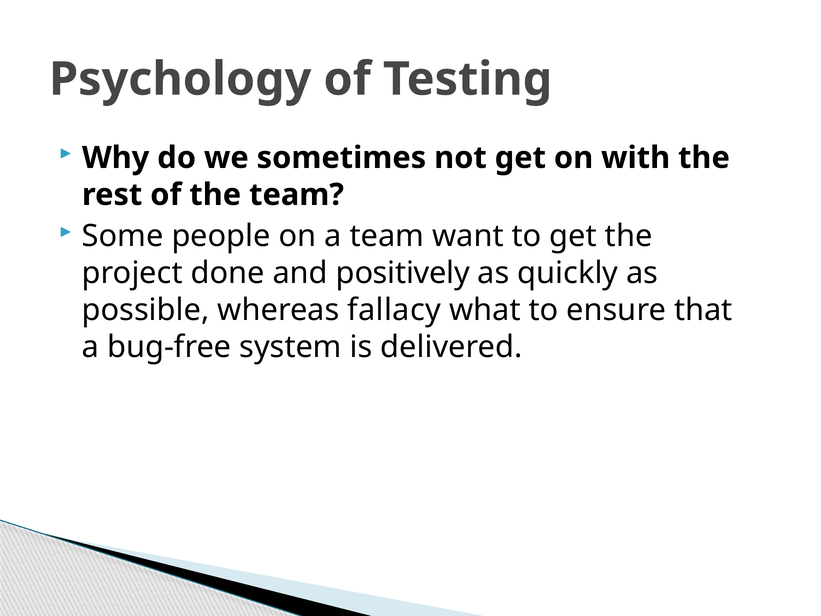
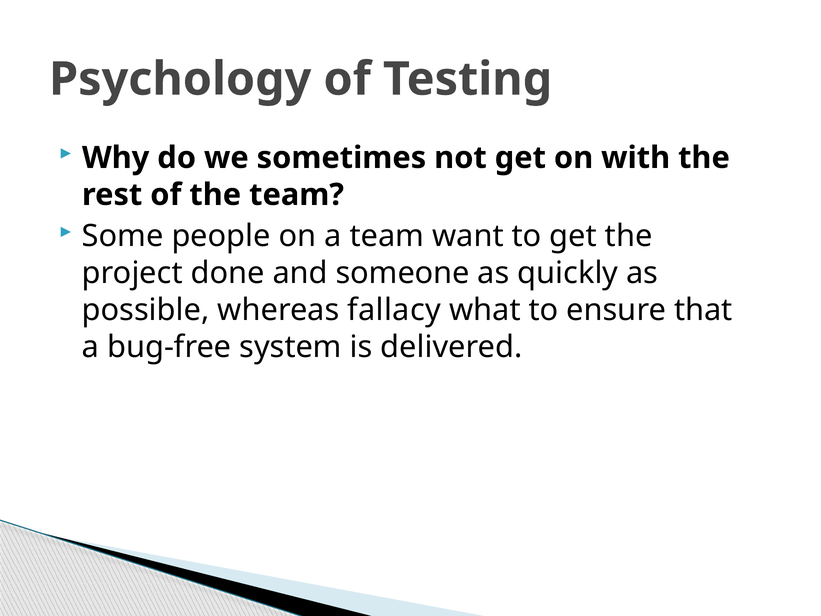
positively: positively -> someone
